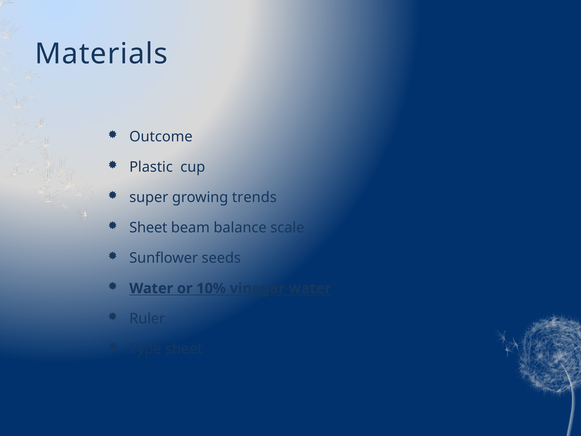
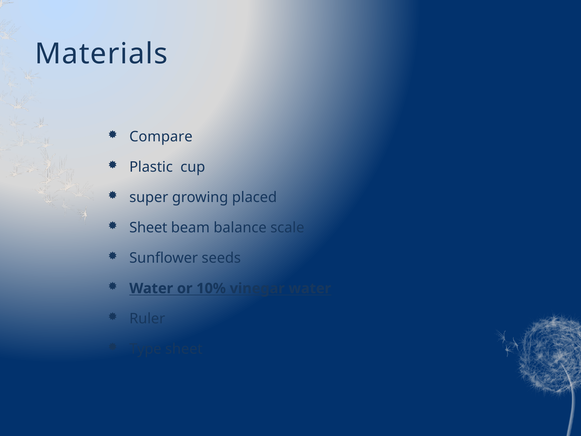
Outcome: Outcome -> Compare
trends: trends -> placed
